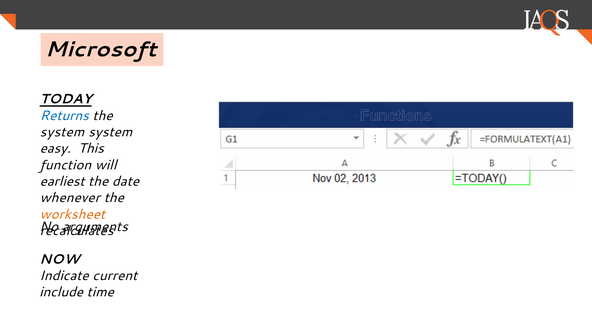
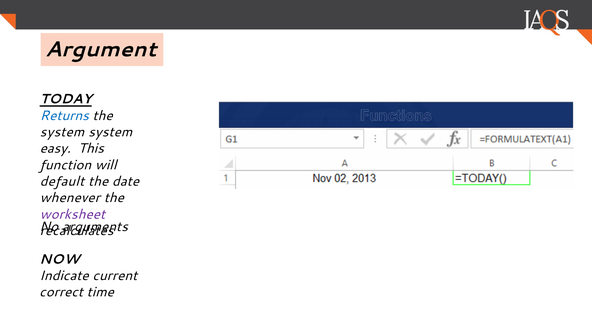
Microsoft: Microsoft -> Argument
earliest: earliest -> default
worksheet colour: orange -> purple
include: include -> correct
